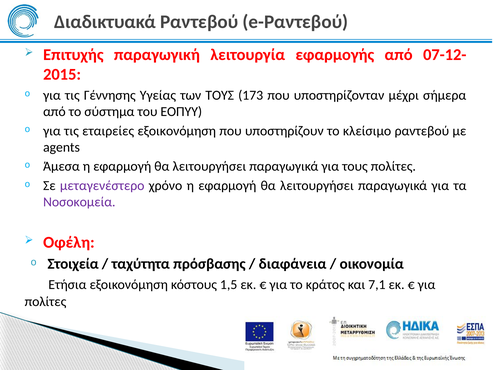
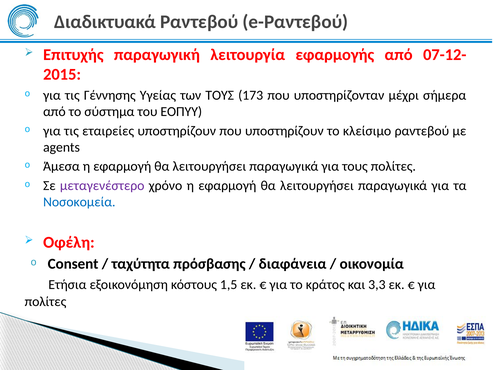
εταιρείες εξοικονόμηση: εξοικονόμηση -> υποστηρίζουν
Νοσοκομεία colour: purple -> blue
Στοιχεία: Στοιχεία -> Consent
7,1: 7,1 -> 3,3
